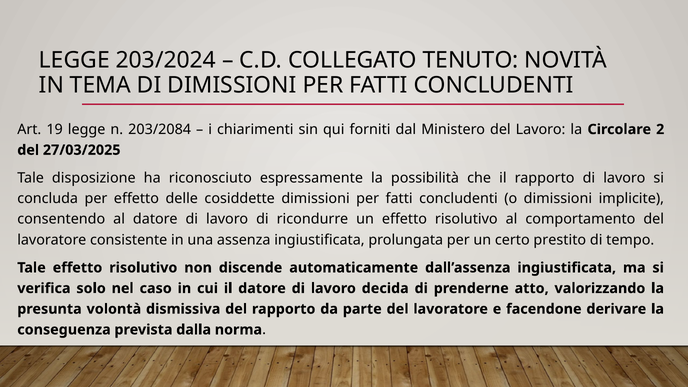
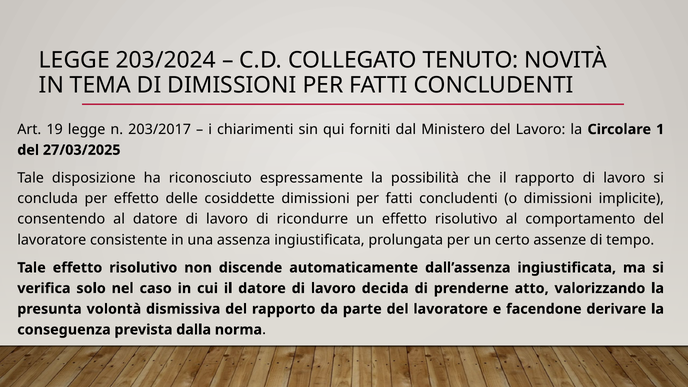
203/2084: 203/2084 -> 203/2017
2: 2 -> 1
prestito: prestito -> assenze
